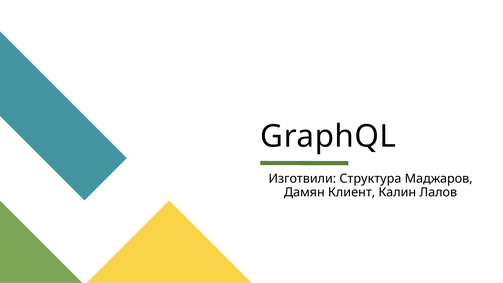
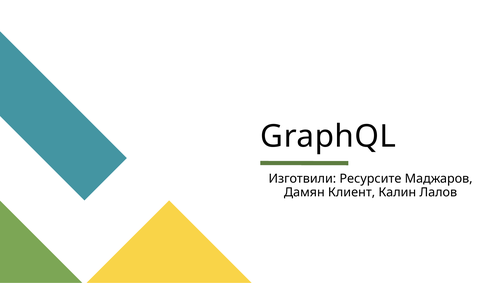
Структура: Структура -> Ресурсите
